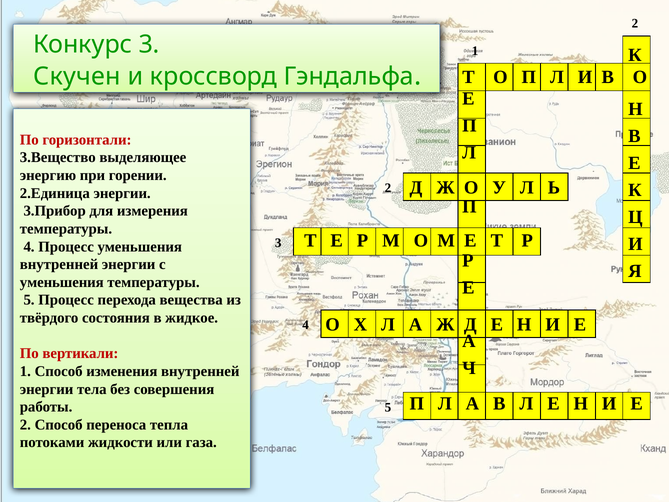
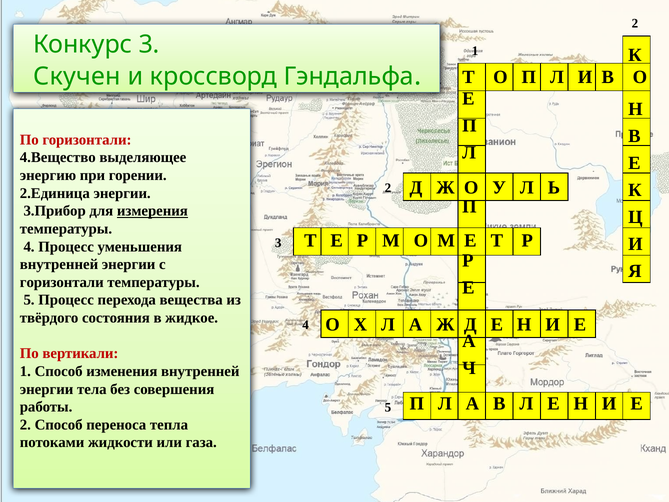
3.Вещество: 3.Вещество -> 4.Вещество
измерения underline: none -> present
уменьшения at (62, 282): уменьшения -> горизонтали
